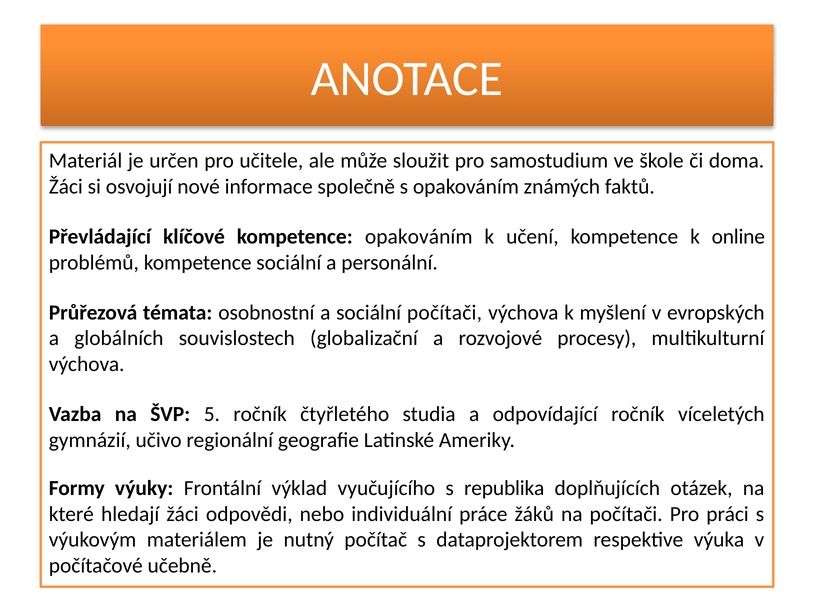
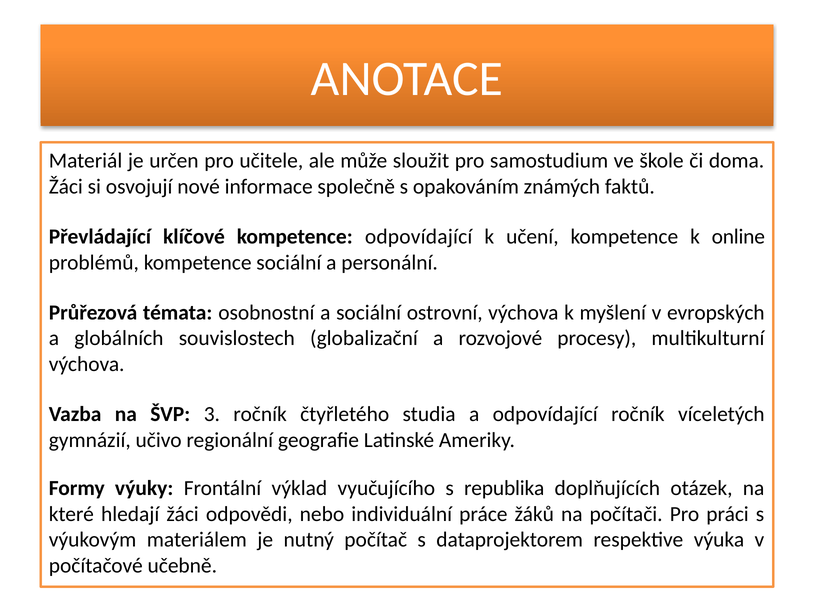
kompetence opakováním: opakováním -> odpovídající
sociální počítači: počítači -> ostrovní
5: 5 -> 3
